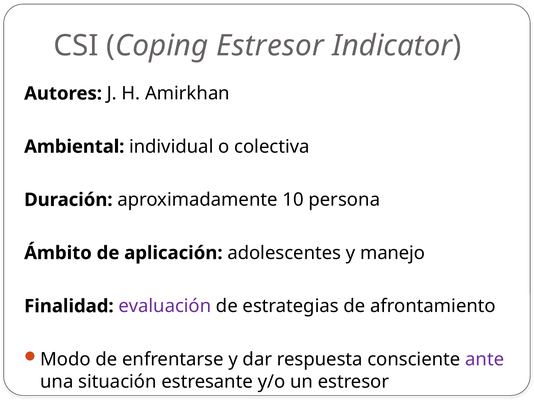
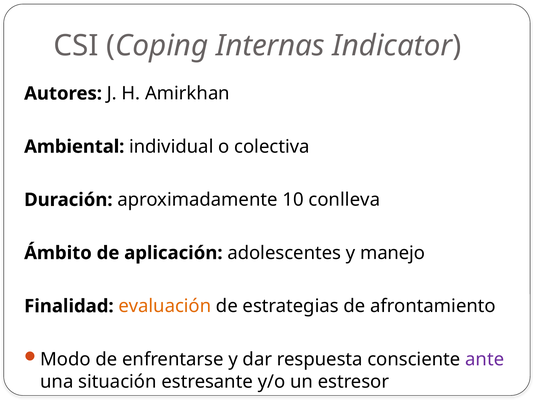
Coping Estresor: Estresor -> Internas
persona: persona -> conlleva
evaluación colour: purple -> orange
